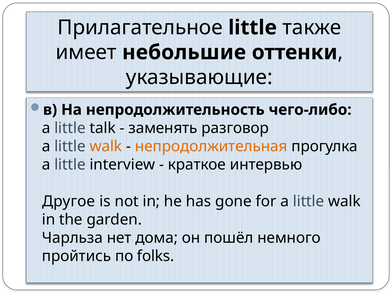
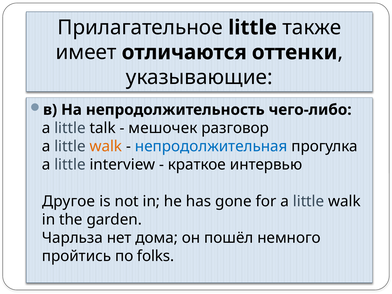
небольшие: небольшие -> отличаются
заменять: заменять -> мешочек
непродолжительная colour: orange -> blue
